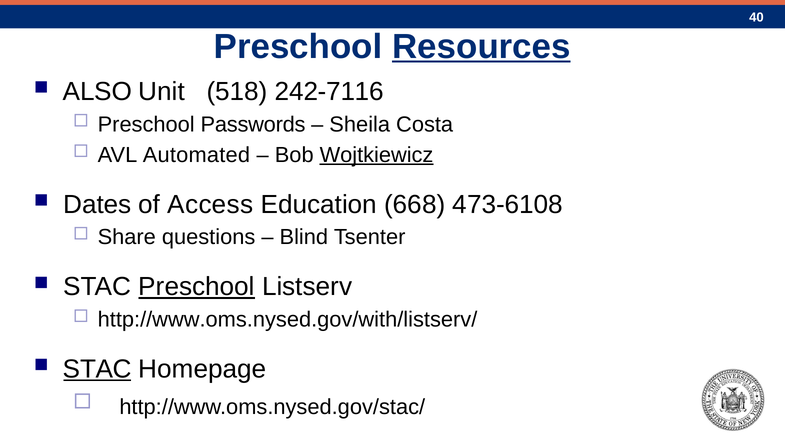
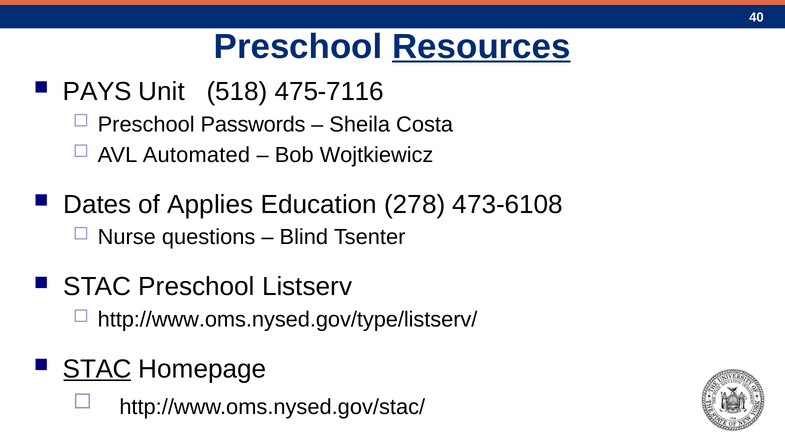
ALSO: ALSO -> PAYS
242-7116: 242-7116 -> 475-7116
Wojtkiewicz underline: present -> none
Access: Access -> Applies
668: 668 -> 278
Share: Share -> Nurse
Preschool at (197, 287) underline: present -> none
http://www.oms.nysed.gov/with/listserv/: http://www.oms.nysed.gov/with/listserv/ -> http://www.oms.nysed.gov/type/listserv/
